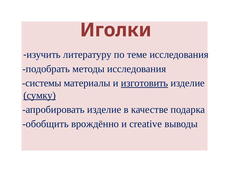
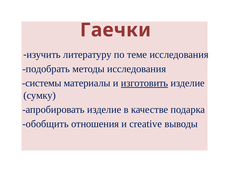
Иголки: Иголки -> Гаечки
сумку underline: present -> none
врождённо: врождённо -> отношения
